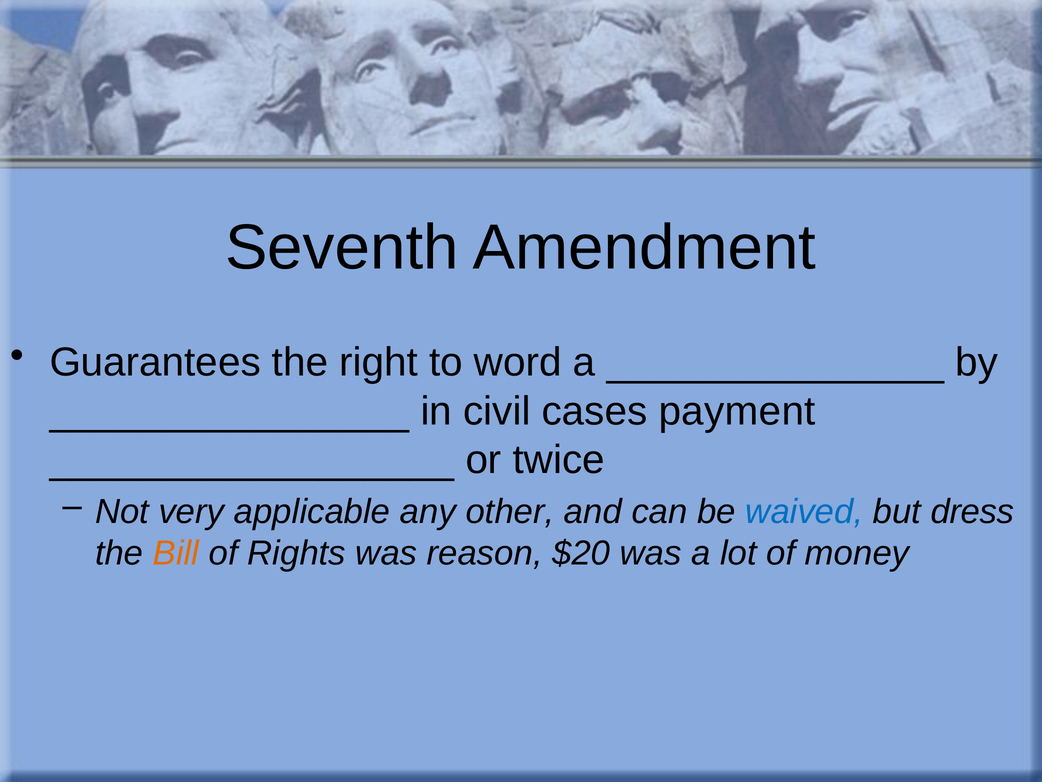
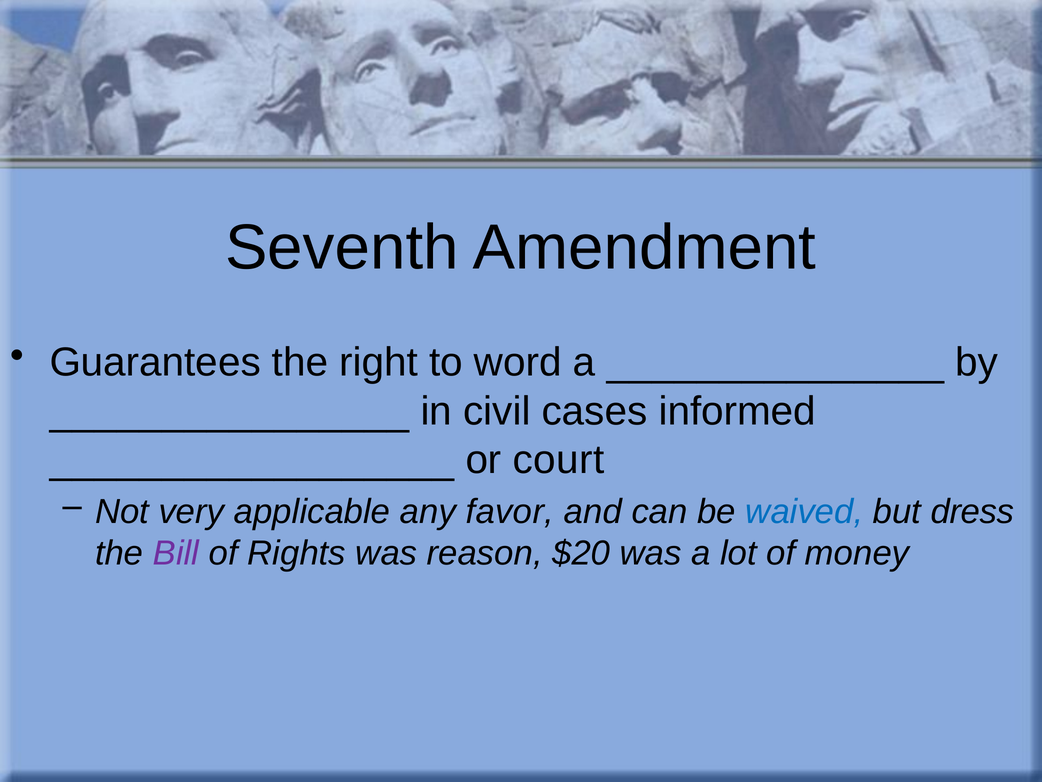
payment: payment -> informed
twice: twice -> court
other: other -> favor
Bill colour: orange -> purple
